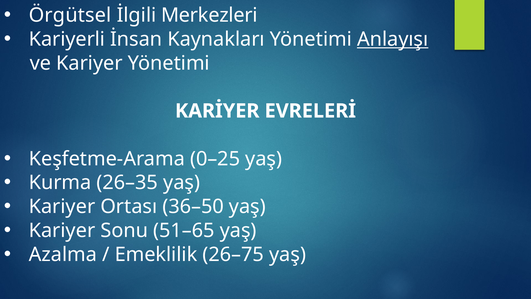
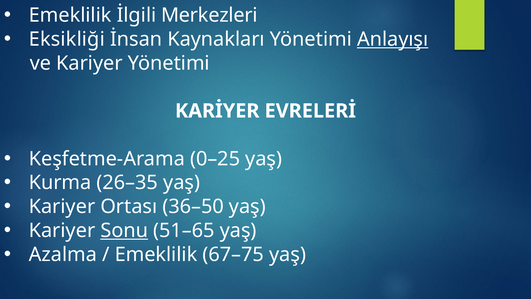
Örgütsel at (70, 15): Örgütsel -> Emeklilik
Kariyerli: Kariyerli -> Eksikliği
Sonu underline: none -> present
26–75: 26–75 -> 67–75
